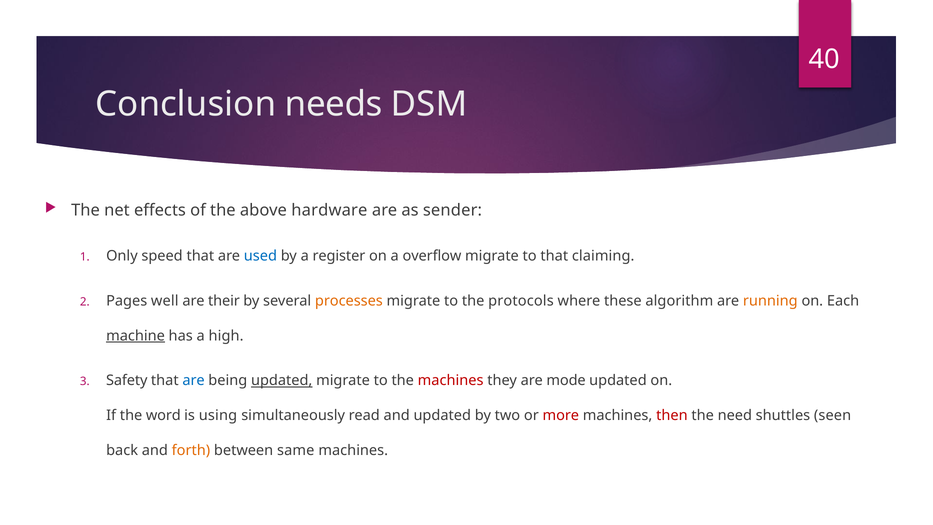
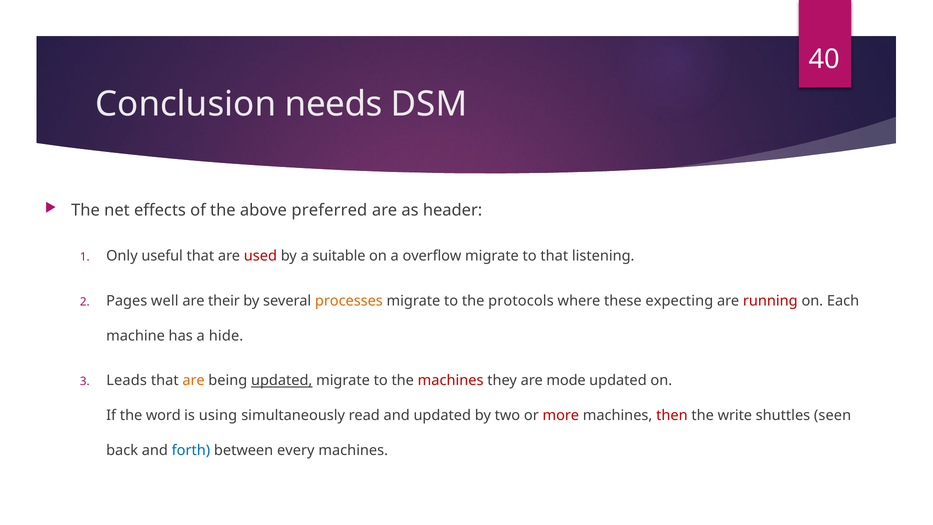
hardware: hardware -> preferred
sender: sender -> header
speed: speed -> useful
used colour: blue -> red
register: register -> suitable
claiming: claiming -> listening
algorithm: algorithm -> expecting
running colour: orange -> red
machine underline: present -> none
high: high -> hide
Safety: Safety -> Leads
are at (194, 380) colour: blue -> orange
need: need -> write
forth colour: orange -> blue
same: same -> every
